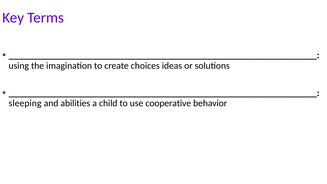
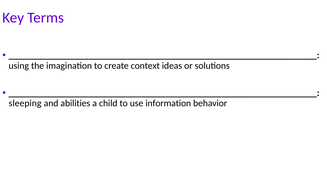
choices: choices -> context
cooperative: cooperative -> information
